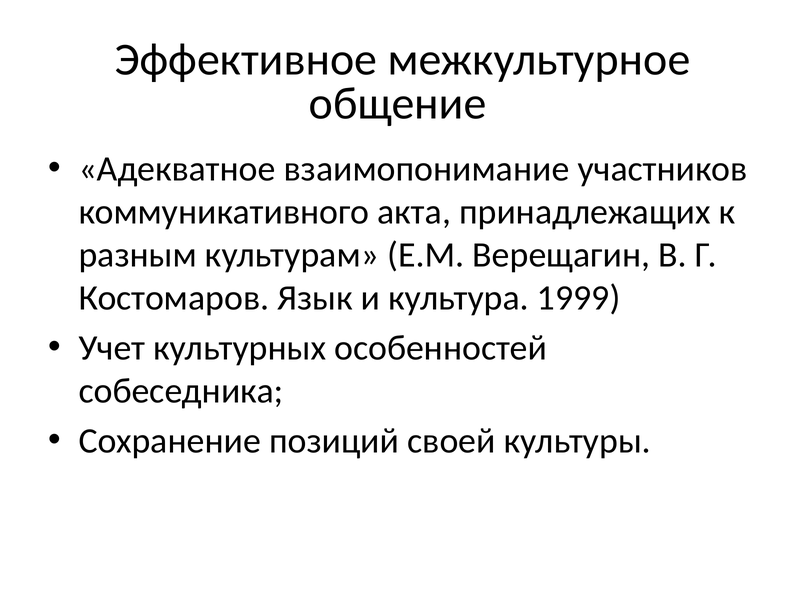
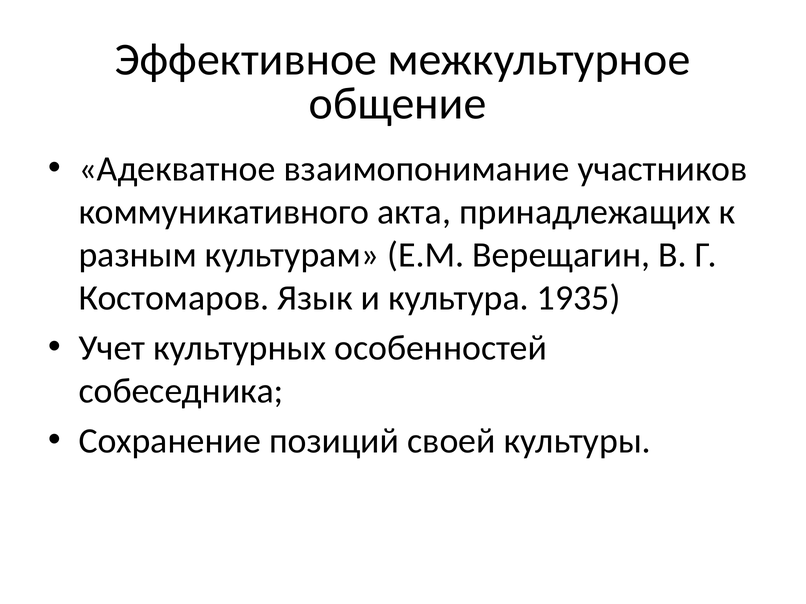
1999: 1999 -> 1935
